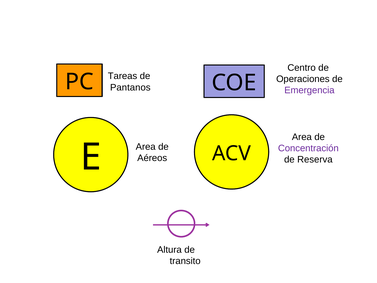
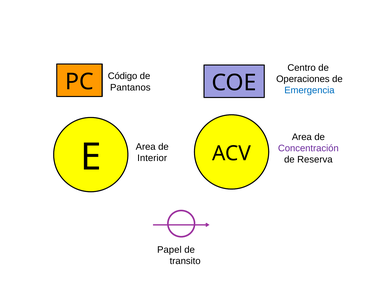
Tareas: Tareas -> Código
Emergencia colour: purple -> blue
Aéreos: Aéreos -> Interior
Altura: Altura -> Papel
